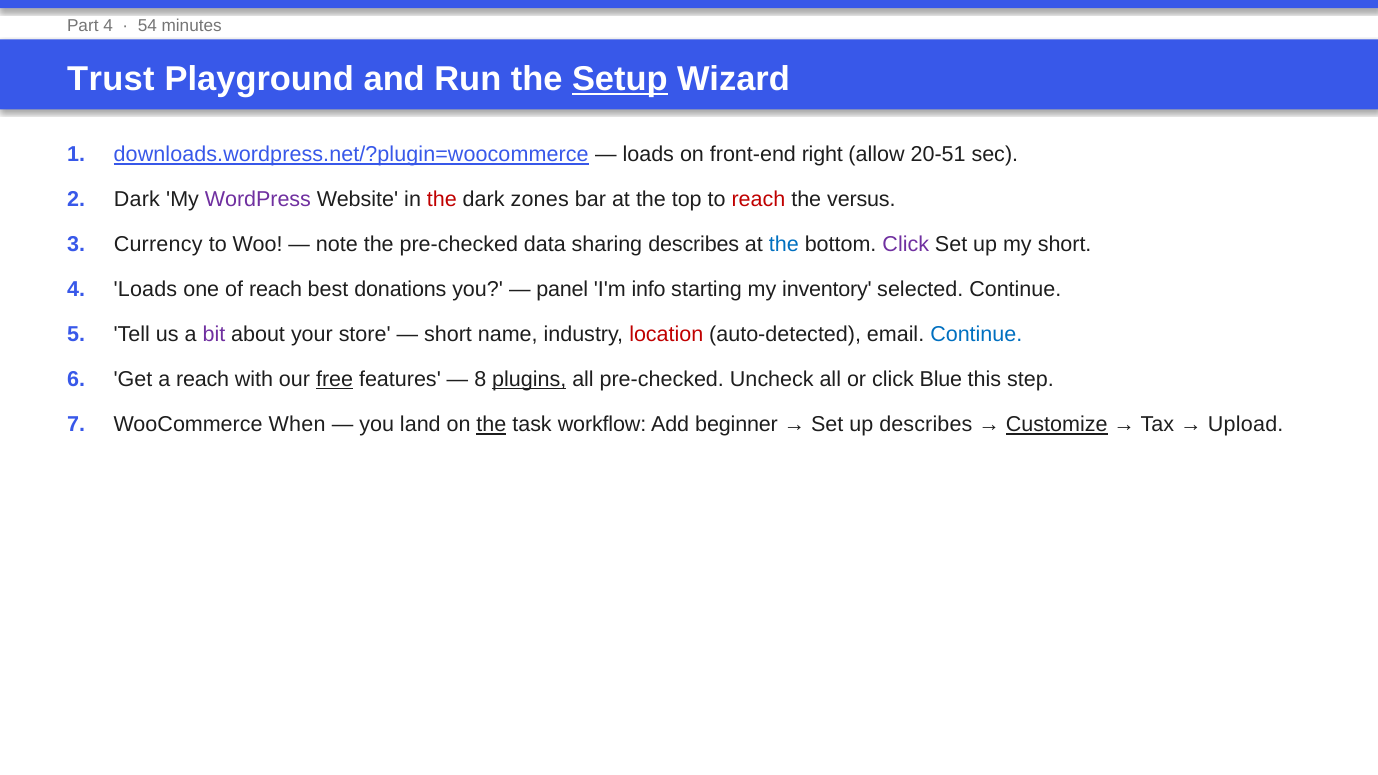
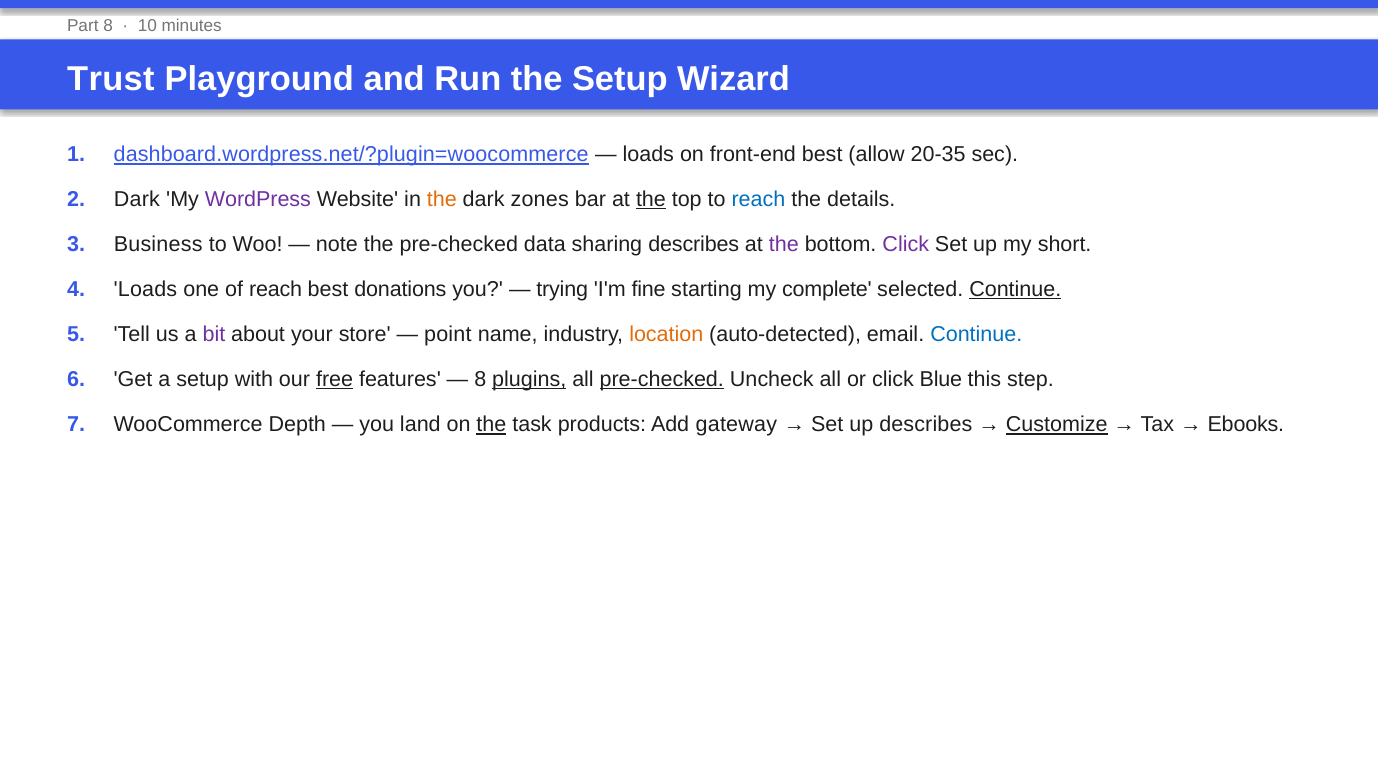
Part 4: 4 -> 8
54: 54 -> 10
Setup at (620, 79) underline: present -> none
downloads.wordpress.net/?plugin=woocommerce: downloads.wordpress.net/?plugin=woocommerce -> dashboard.wordpress.net/?plugin=woocommerce
front-end right: right -> best
20-51: 20-51 -> 20-35
the at (442, 199) colour: red -> orange
the at (651, 199) underline: none -> present
reach at (758, 199) colour: red -> blue
versus: versus -> details
Currency: Currency -> Business
the at (784, 245) colour: blue -> purple
panel: panel -> trying
info: info -> fine
inventory: inventory -> complete
Continue at (1015, 290) underline: none -> present
short at (448, 335): short -> point
location colour: red -> orange
a reach: reach -> setup
pre-checked at (662, 380) underline: none -> present
When: When -> Depth
workflow: workflow -> products
beginner: beginner -> gateway
Upload: Upload -> Ebooks
